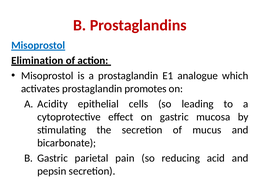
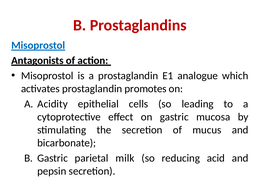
Elimination: Elimination -> Antagonists
pain: pain -> milk
